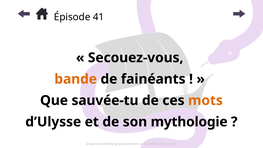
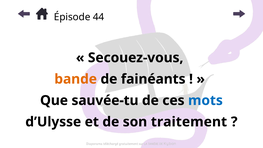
41: 41 -> 44
mots colour: orange -> blue
mythologie: mythologie -> traitement
